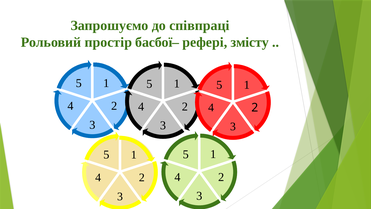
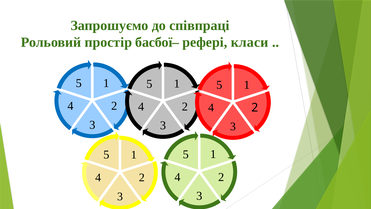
змісту: змісту -> класи
